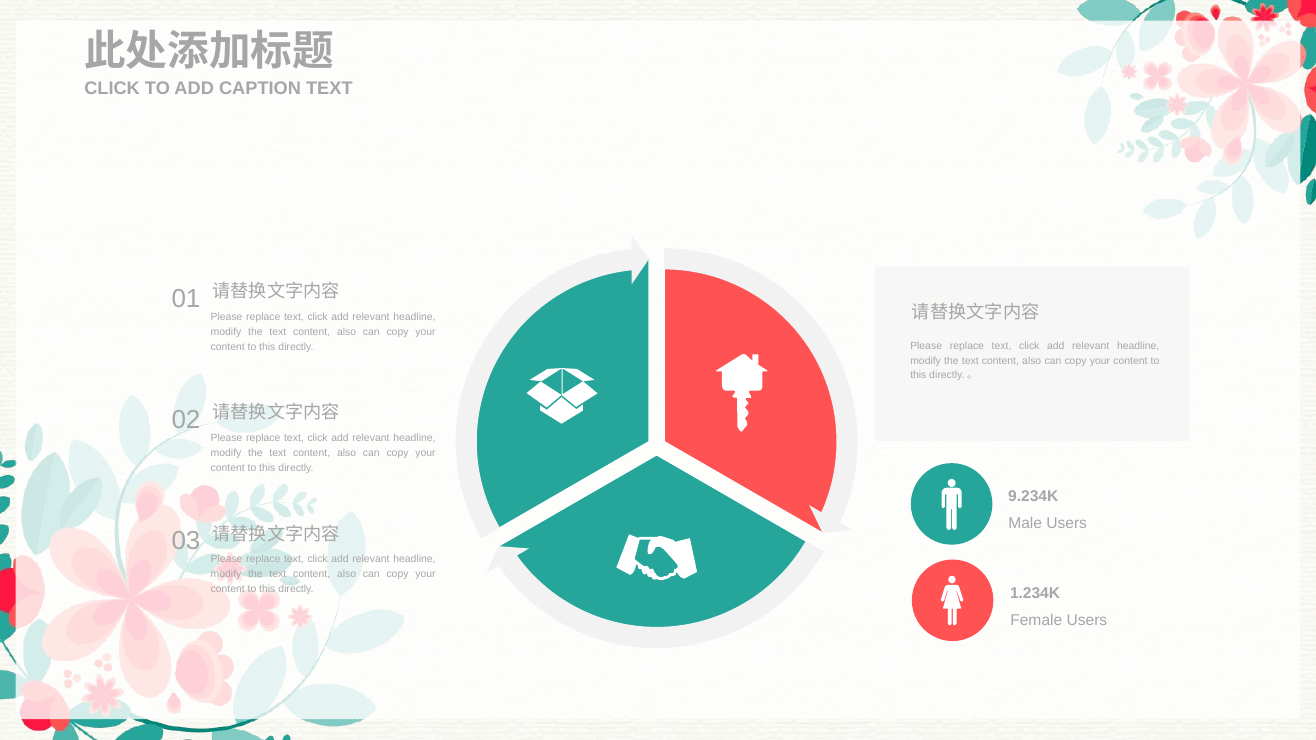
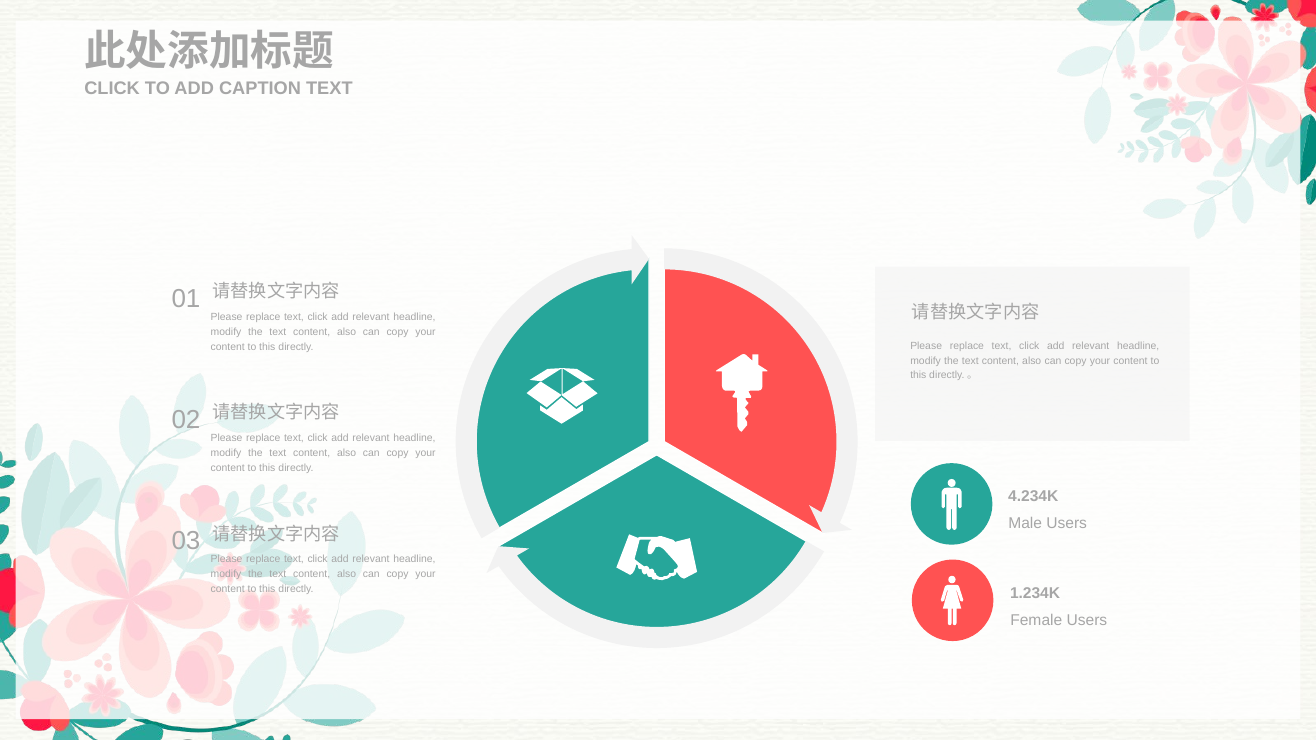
9.234K: 9.234K -> 4.234K
